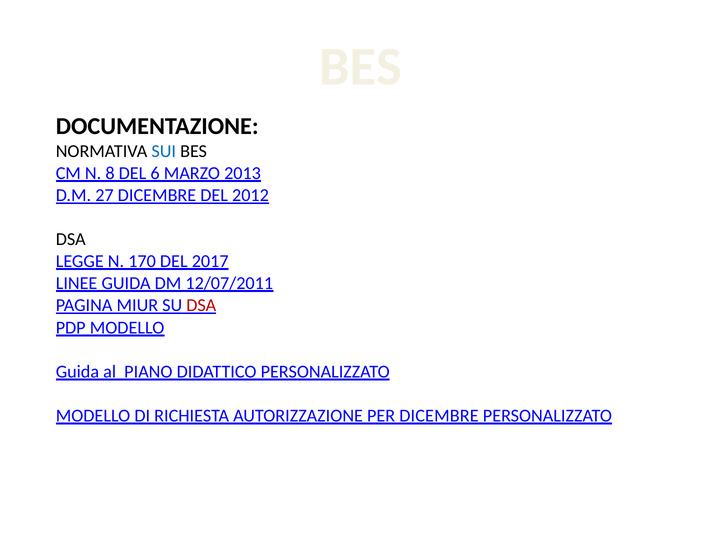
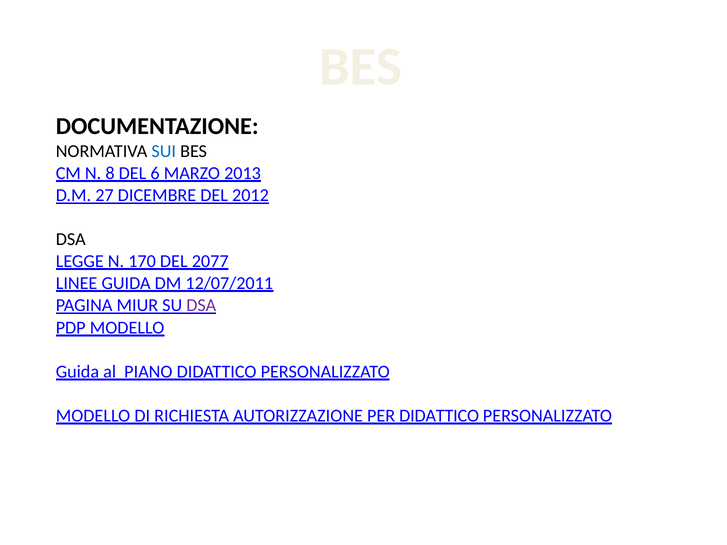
2017: 2017 -> 2077
DSA at (201, 306) colour: red -> purple
PER DICEMBRE: DICEMBRE -> DIDATTICO
